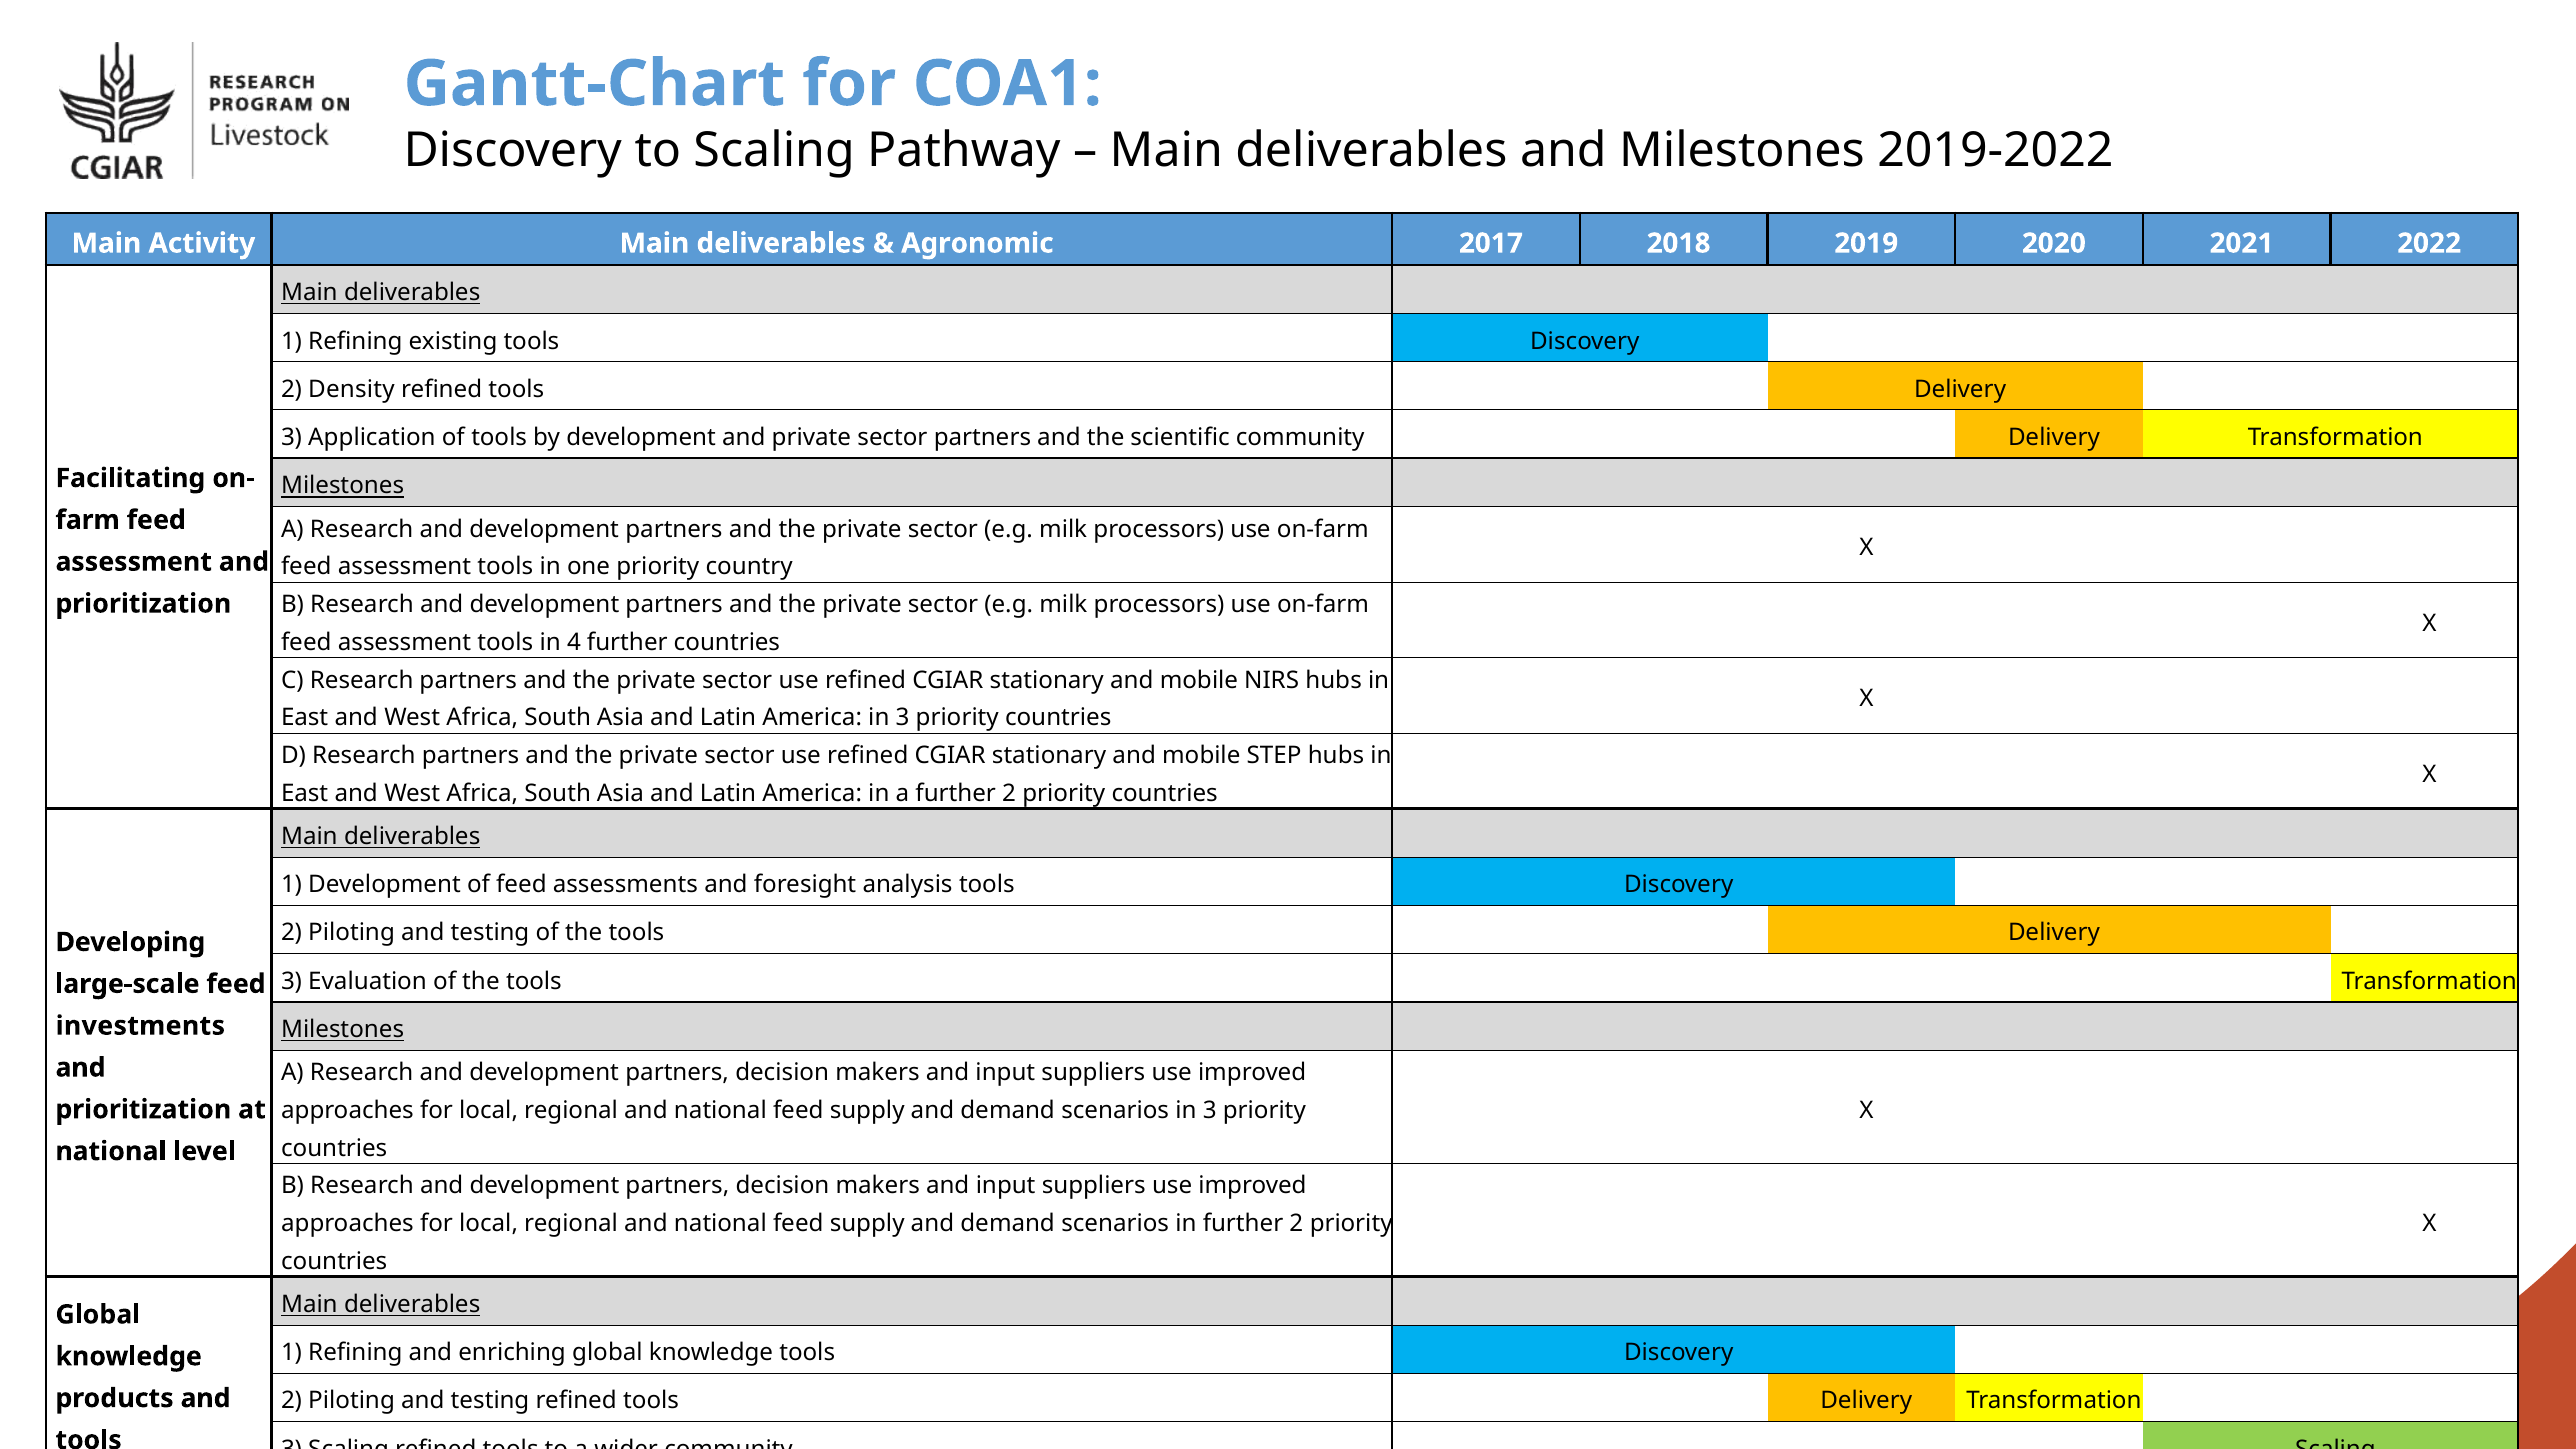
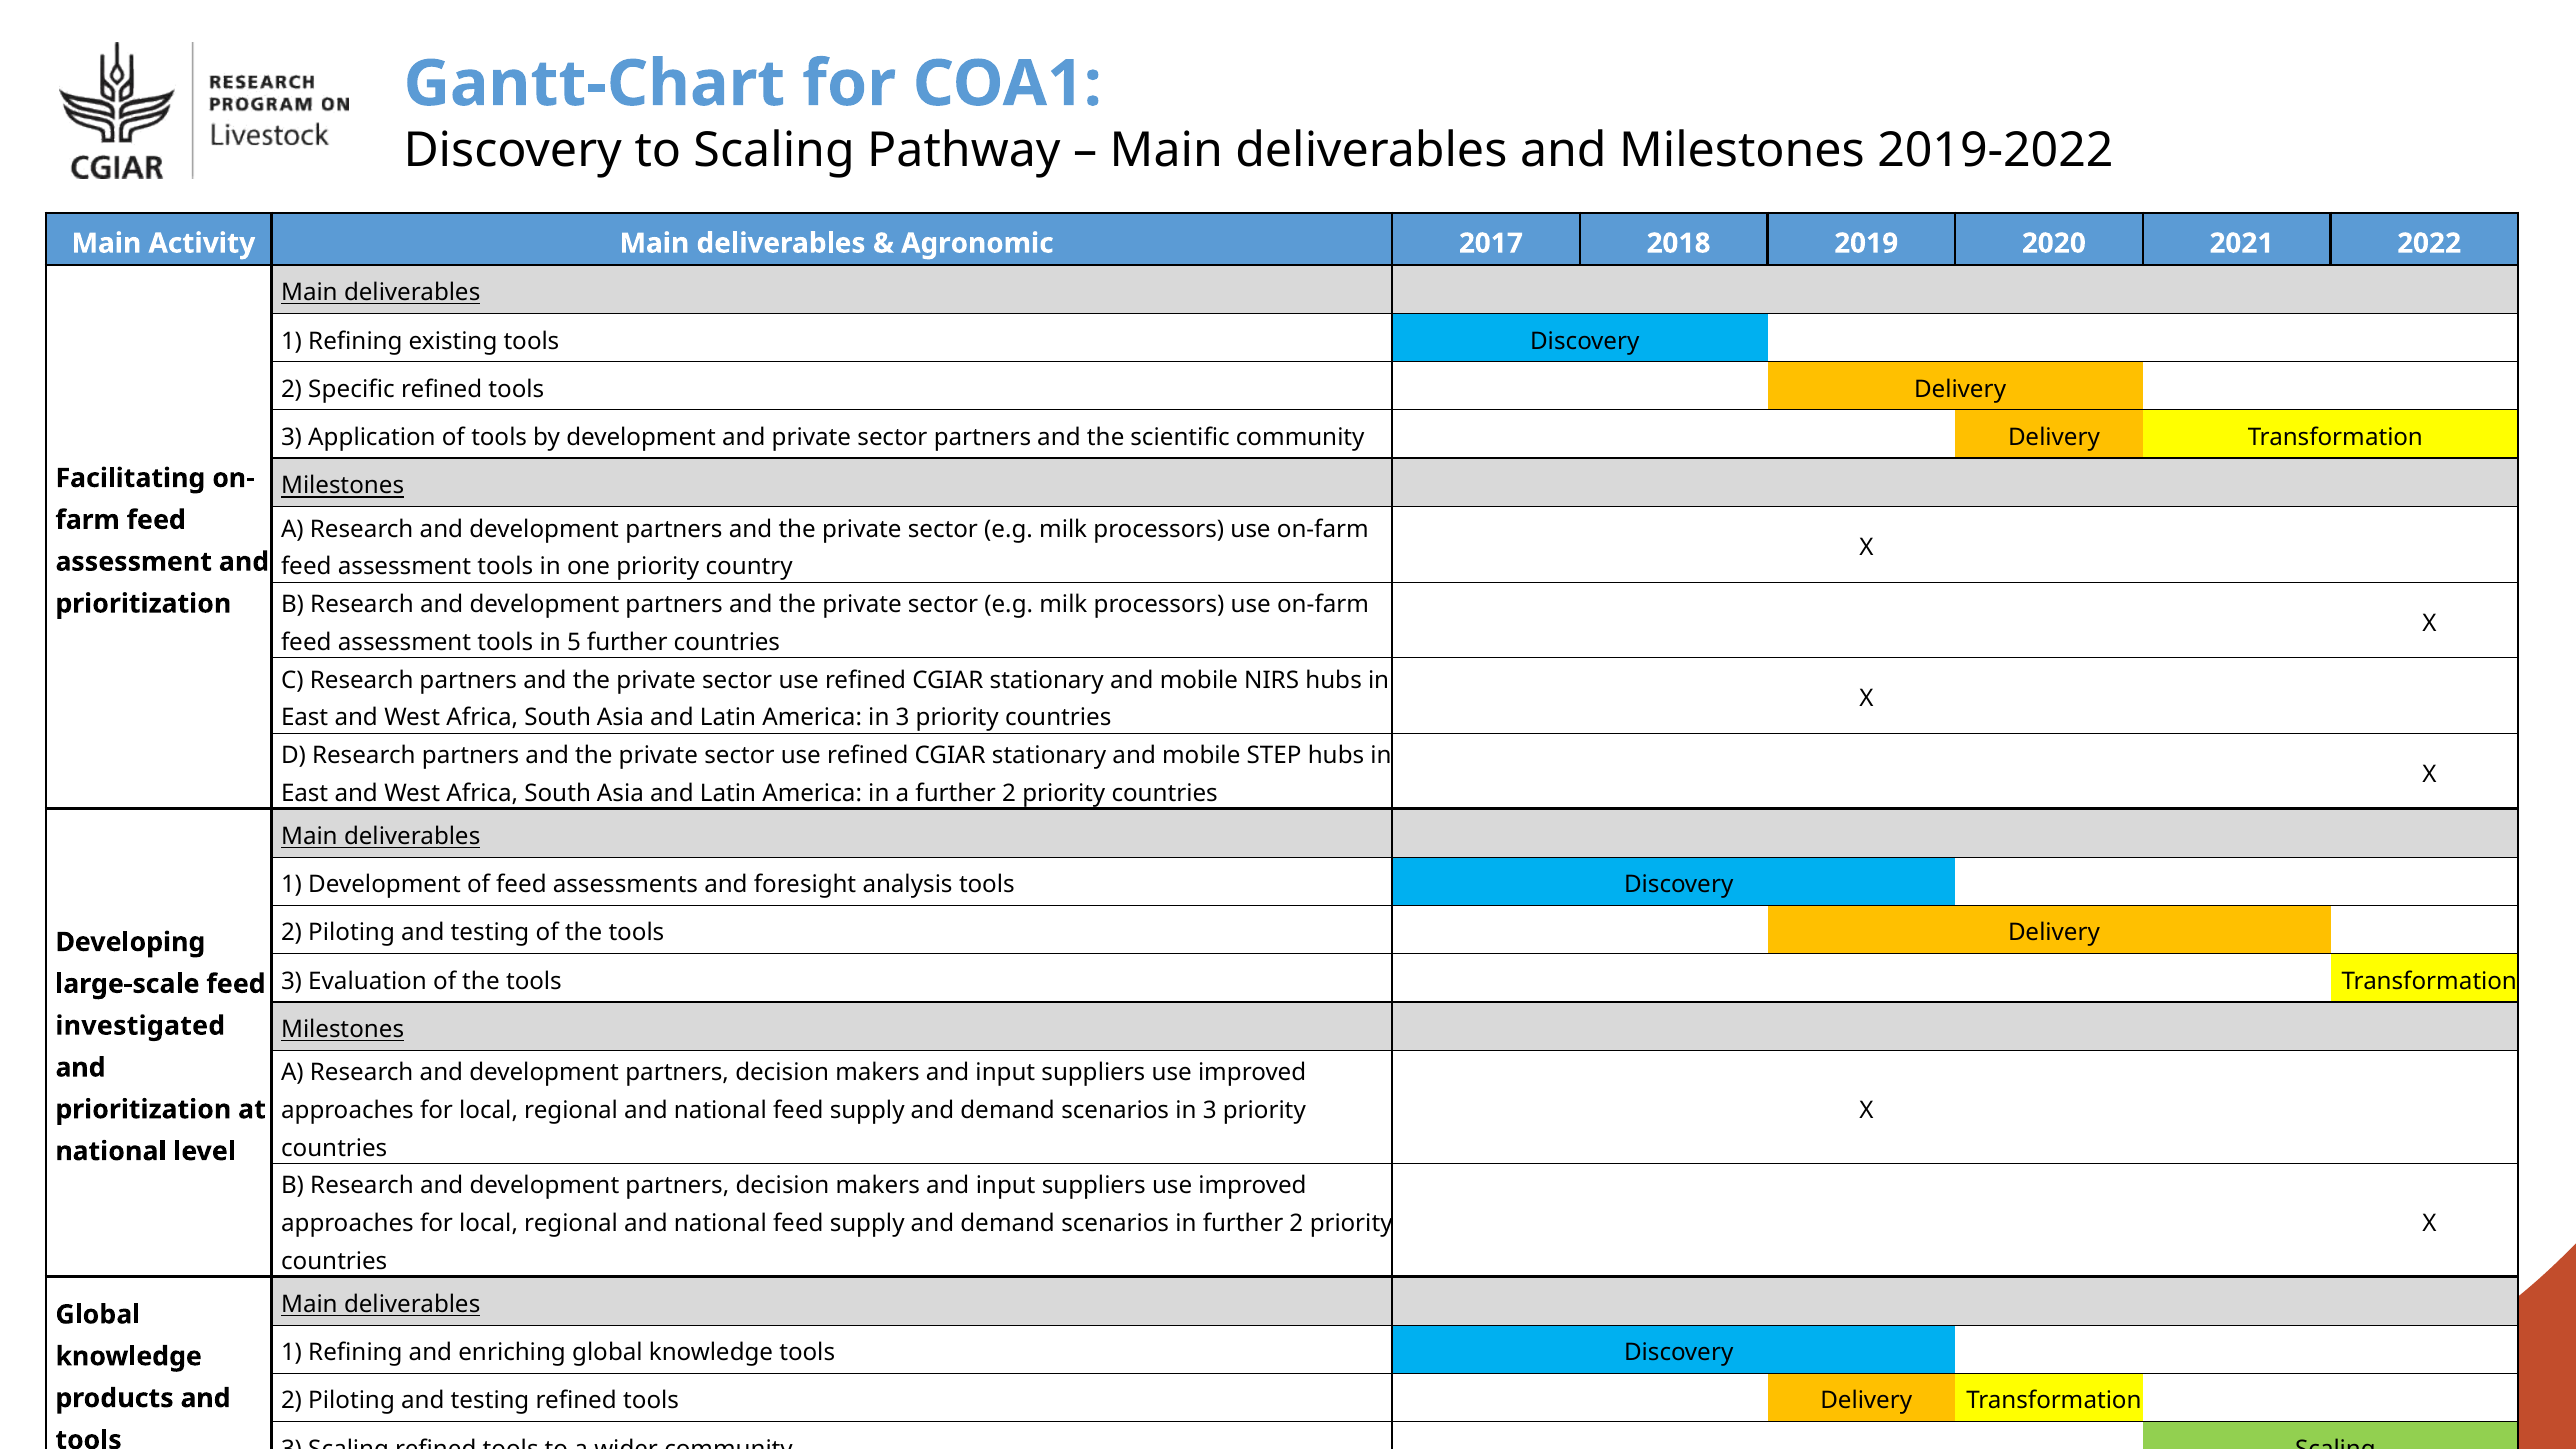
Density: Density -> Specific
4: 4 -> 5
investments: investments -> investigated
